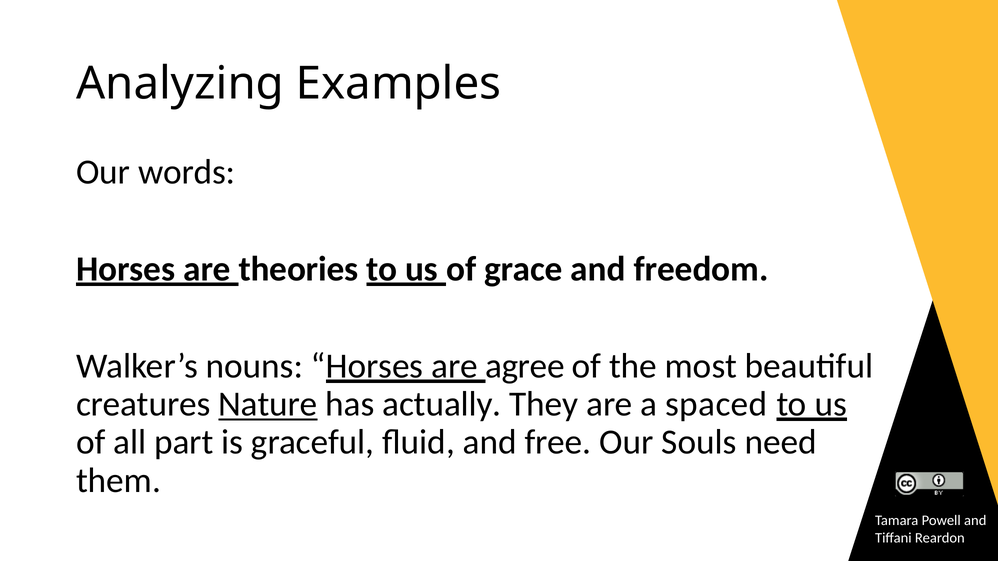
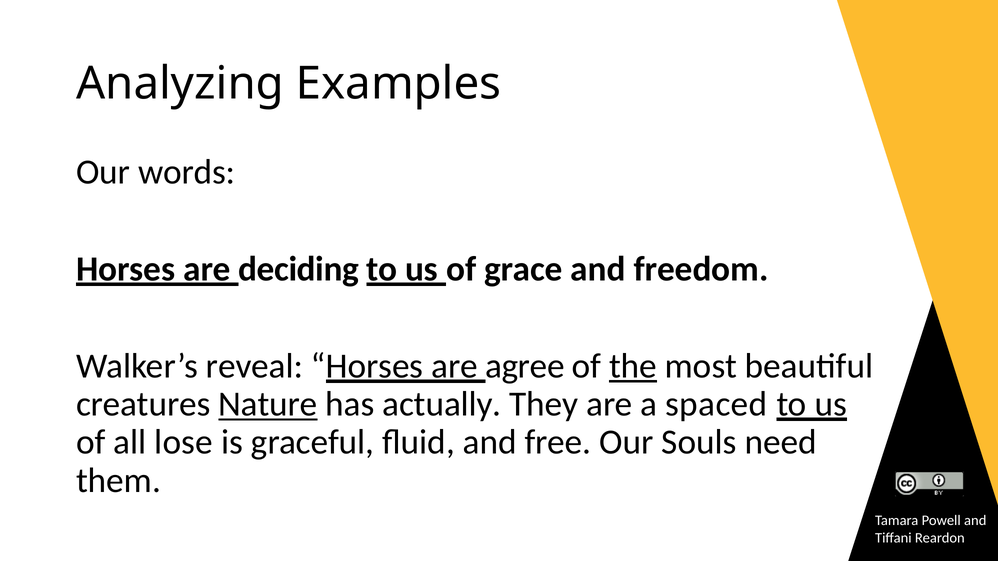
theories: theories -> deciding
nouns: nouns -> reveal
the underline: none -> present
part: part -> lose
